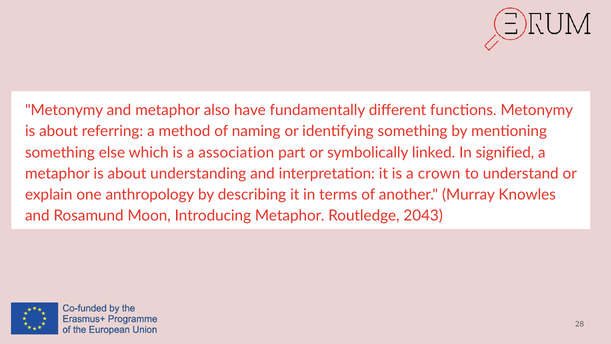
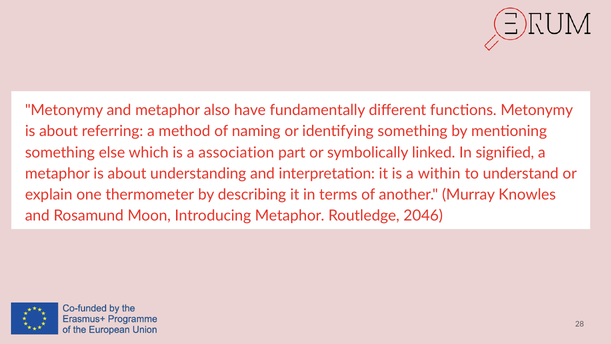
crown: crown -> within
anthropology: anthropology -> thermometer
2043: 2043 -> 2046
